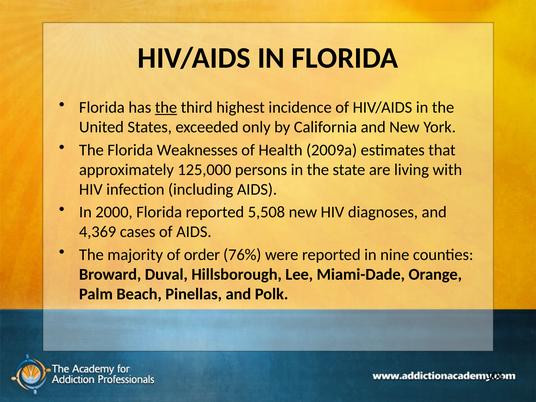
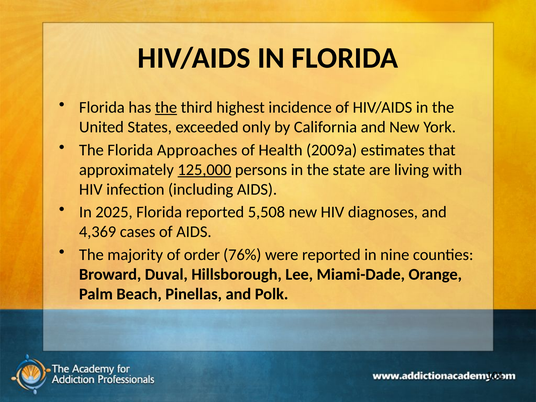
Weaknesses: Weaknesses -> Approaches
125,000 underline: none -> present
2000: 2000 -> 2025
